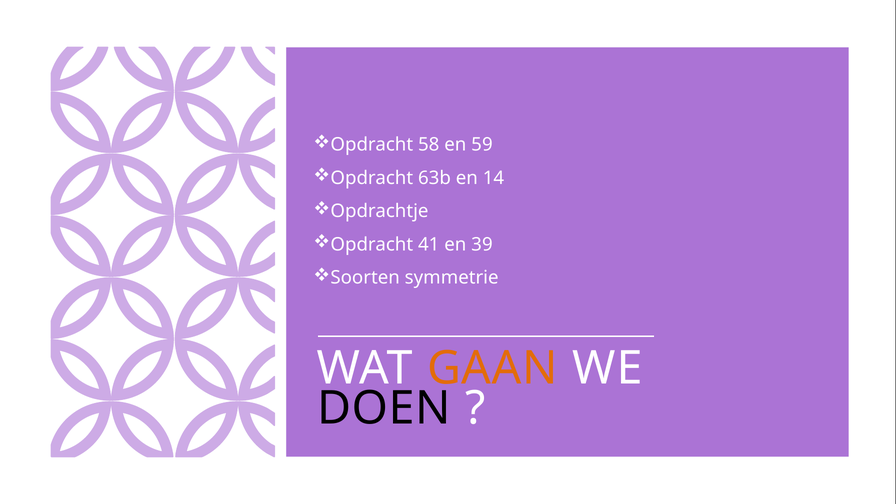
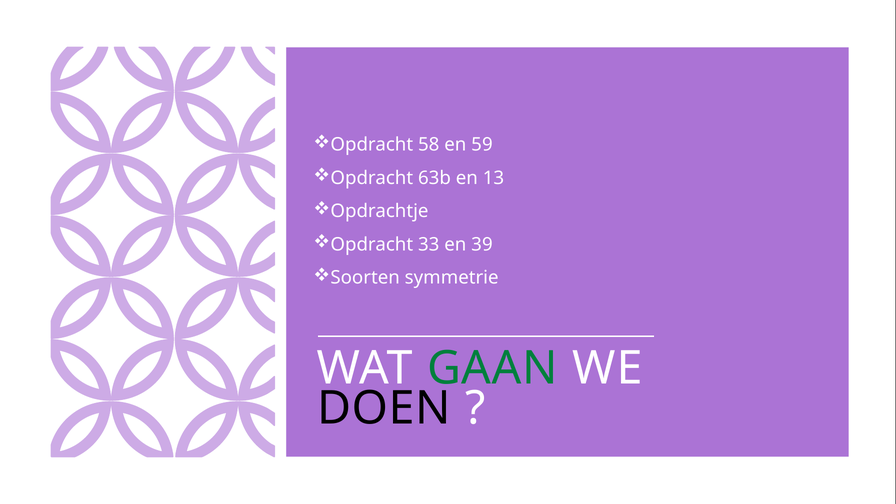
14: 14 -> 13
41: 41 -> 33
GAAN colour: orange -> green
